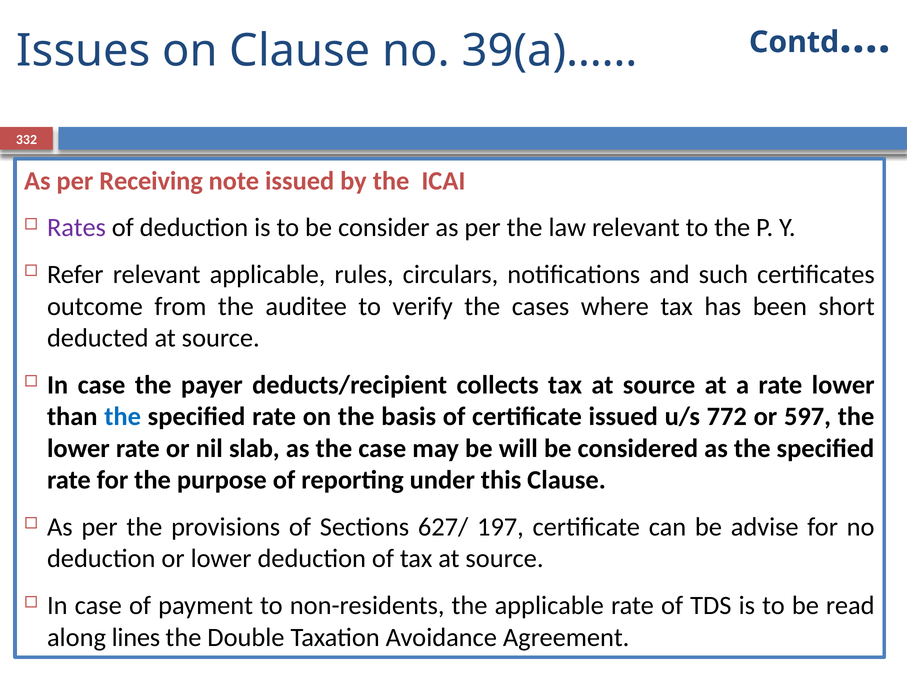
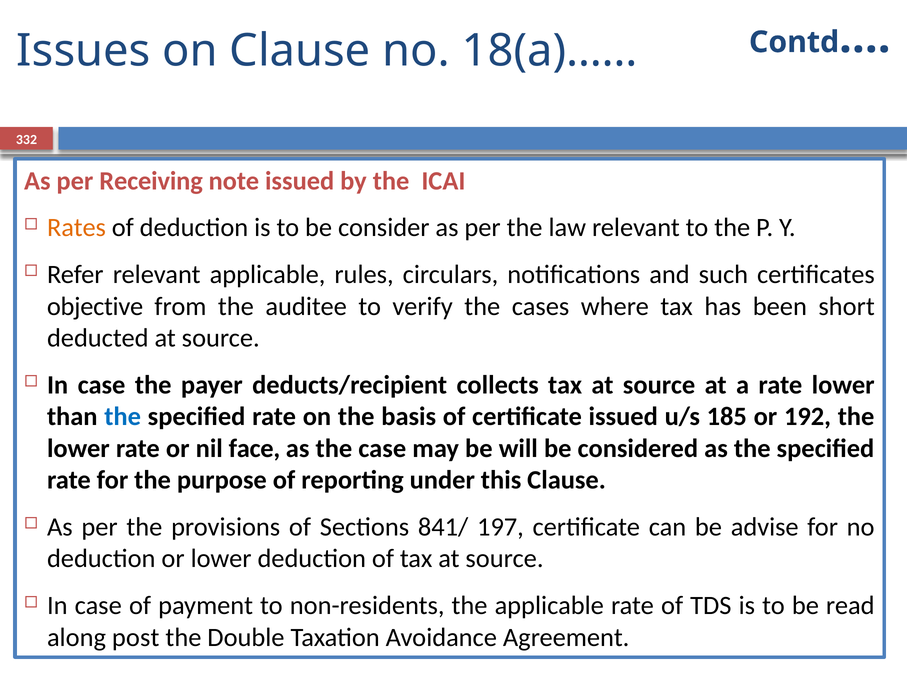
39(a)……: 39(a)…… -> 18(a)……
Rates colour: purple -> orange
outcome: outcome -> objective
772: 772 -> 185
597: 597 -> 192
slab: slab -> face
627/: 627/ -> 841/
lines: lines -> post
